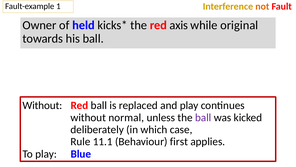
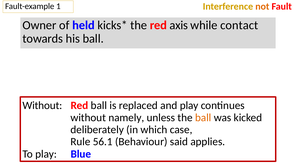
original: original -> contact
normal: normal -> namely
ball at (203, 117) colour: purple -> orange
11.1: 11.1 -> 56.1
first: first -> said
